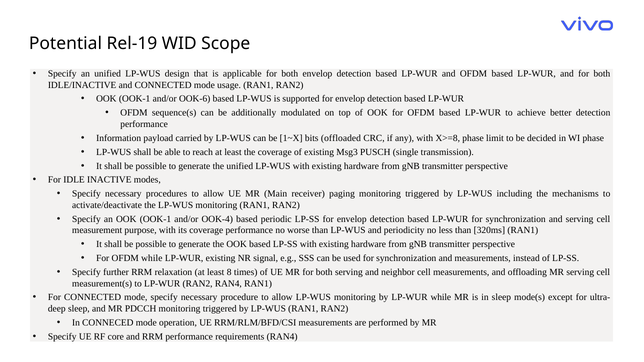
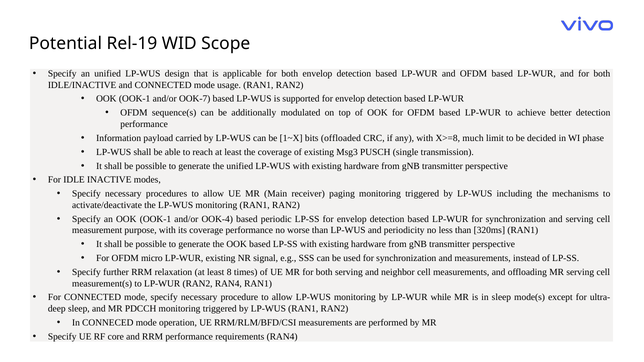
OOK-6: OOK-6 -> OOK-7
X>=8 phase: phase -> much
OFDM while: while -> micro
